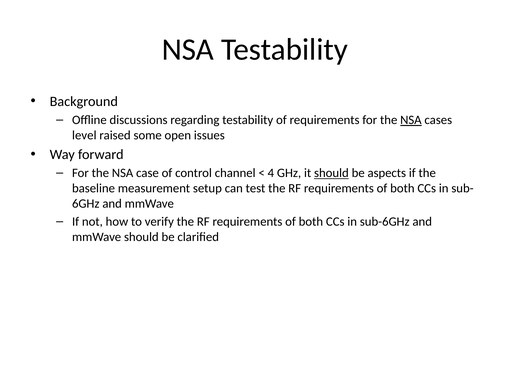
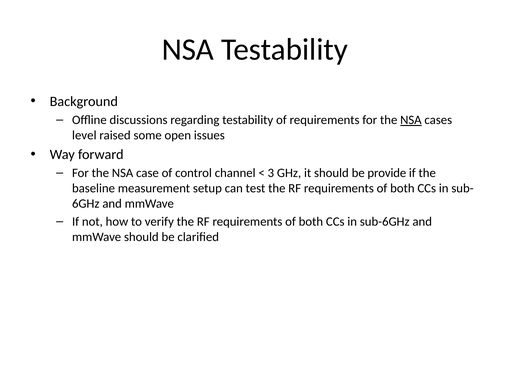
4: 4 -> 3
should at (331, 173) underline: present -> none
aspects: aspects -> provide
